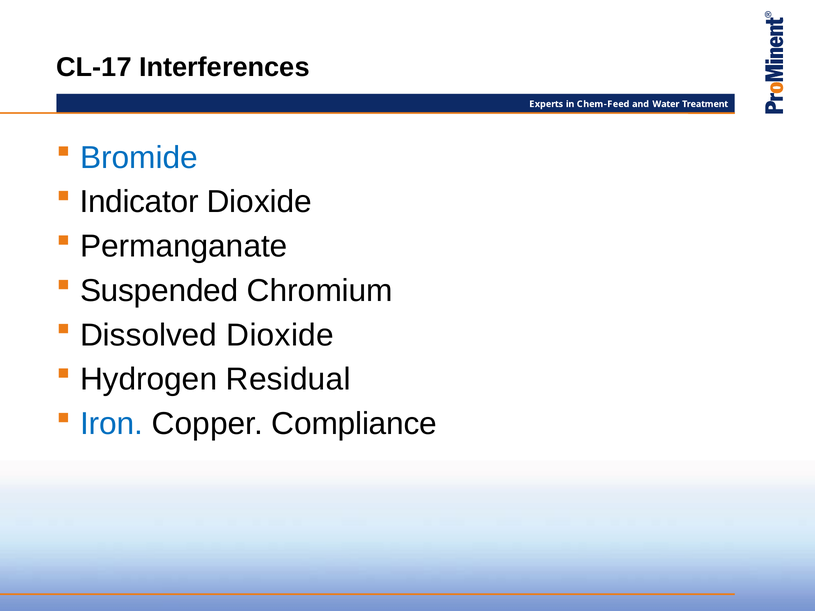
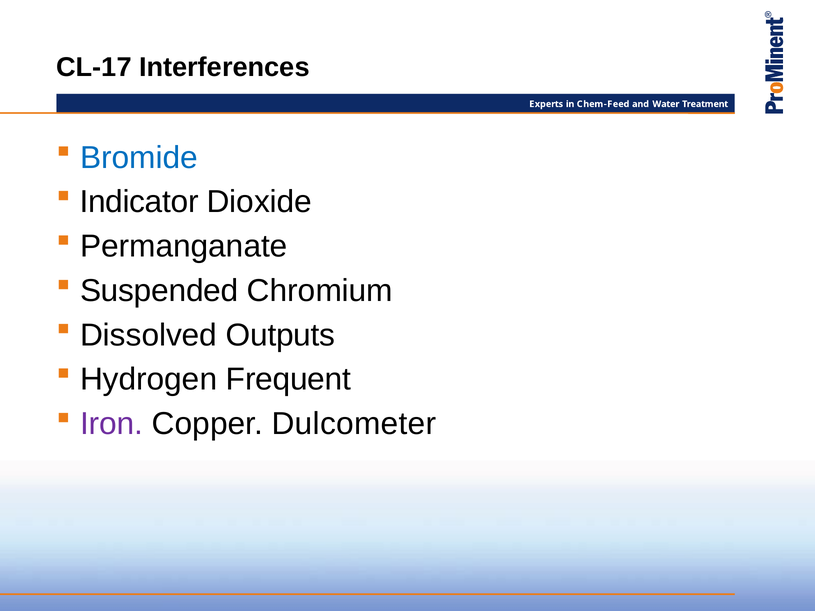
Dissolved Dioxide: Dioxide -> Outputs
Residual: Residual -> Frequent
Iron colour: blue -> purple
Compliance: Compliance -> Dulcometer
